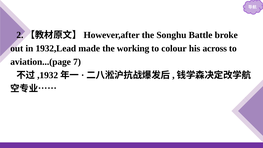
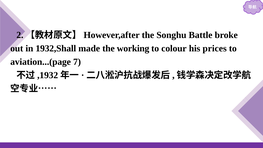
1932,Lead: 1932,Lead -> 1932,Shall
across: across -> prices
